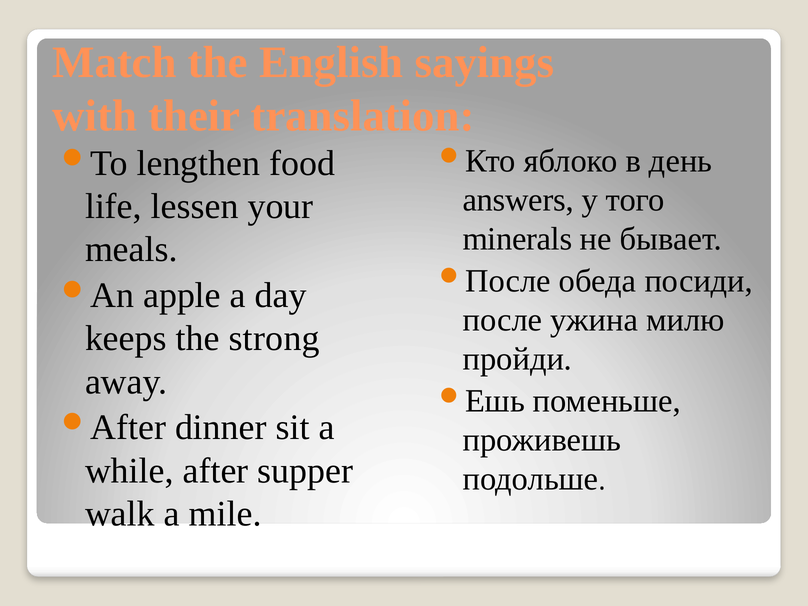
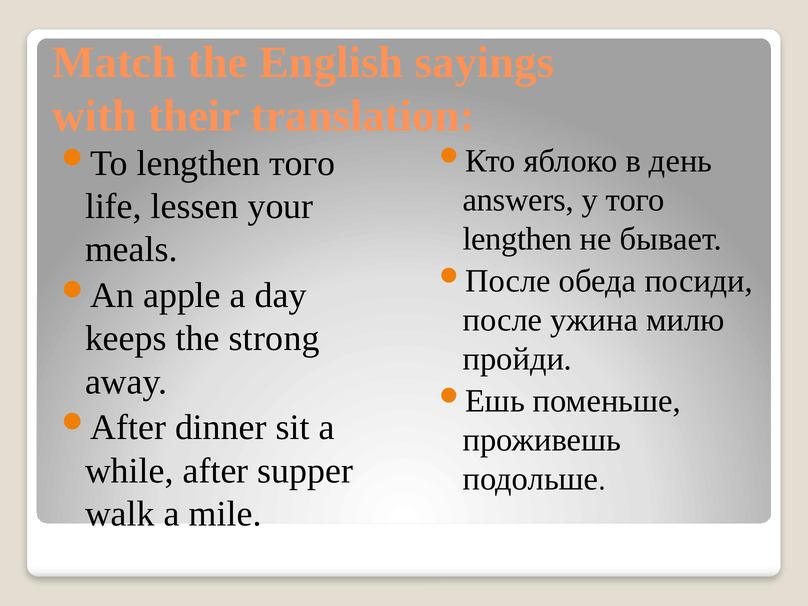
lengthen food: food -> того
minerals at (517, 239): minerals -> lengthen
